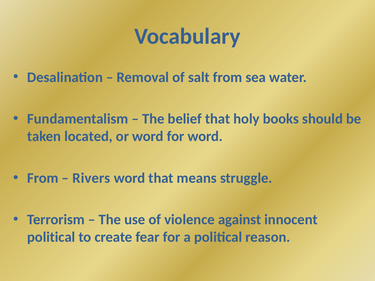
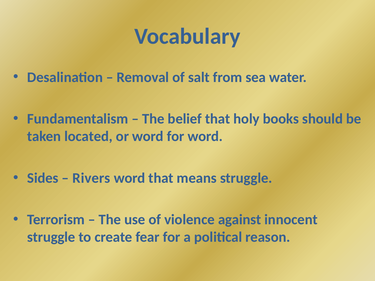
From at (43, 178): From -> Sides
political at (51, 237): political -> struggle
